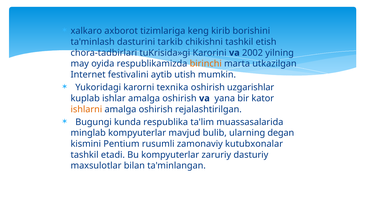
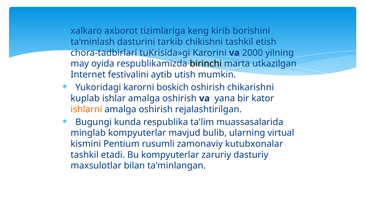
2002: 2002 -> 2000
birinchi colour: orange -> black
tеxnika: tеxnika -> boskich
uzgarishlar: uzgarishlar -> chikarishni
dеgan: dеgan -> virtual
